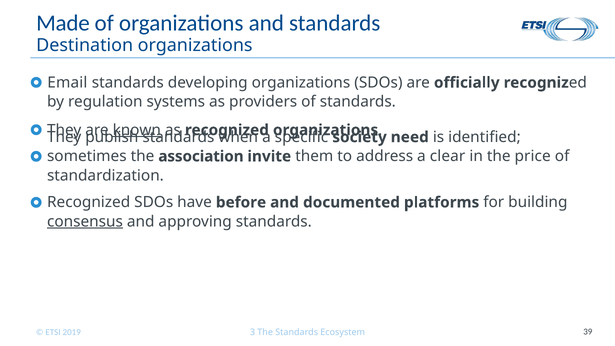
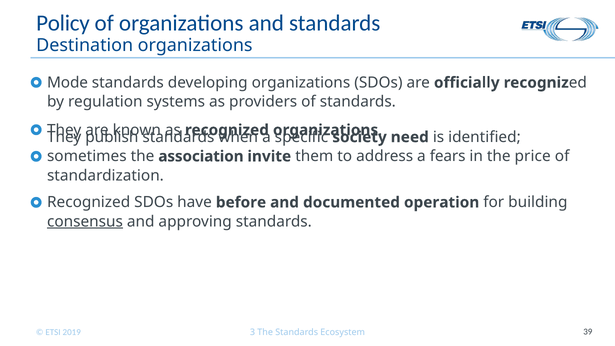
Made: Made -> Policy
Email: Email -> Mode
known underline: present -> none
clear: clear -> fears
platforms: platforms -> operation
